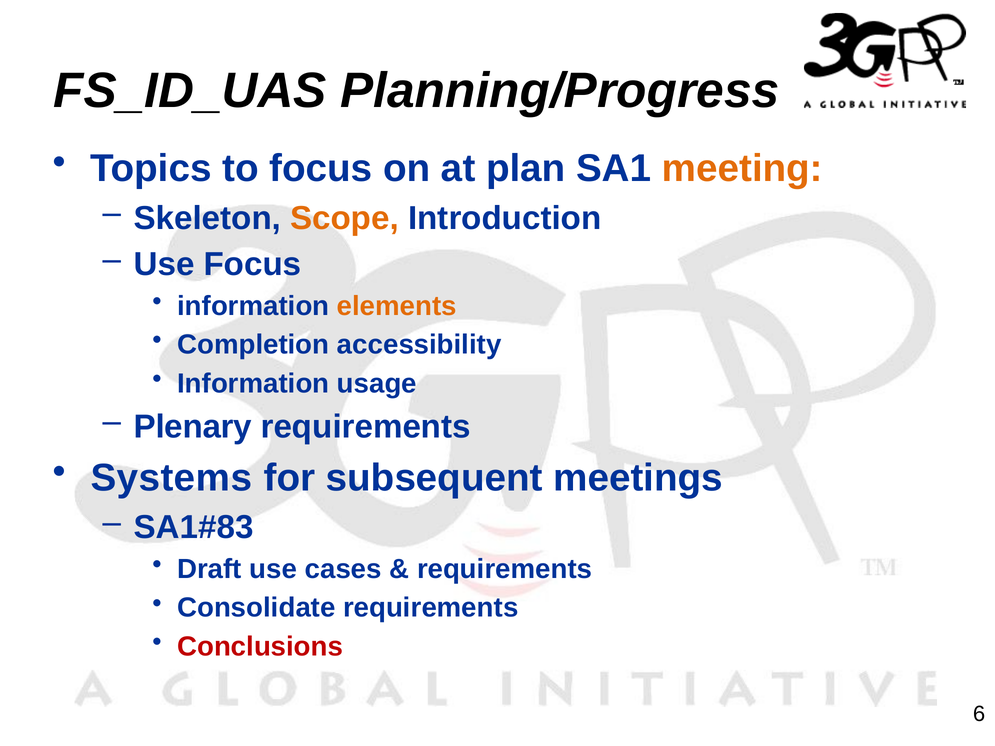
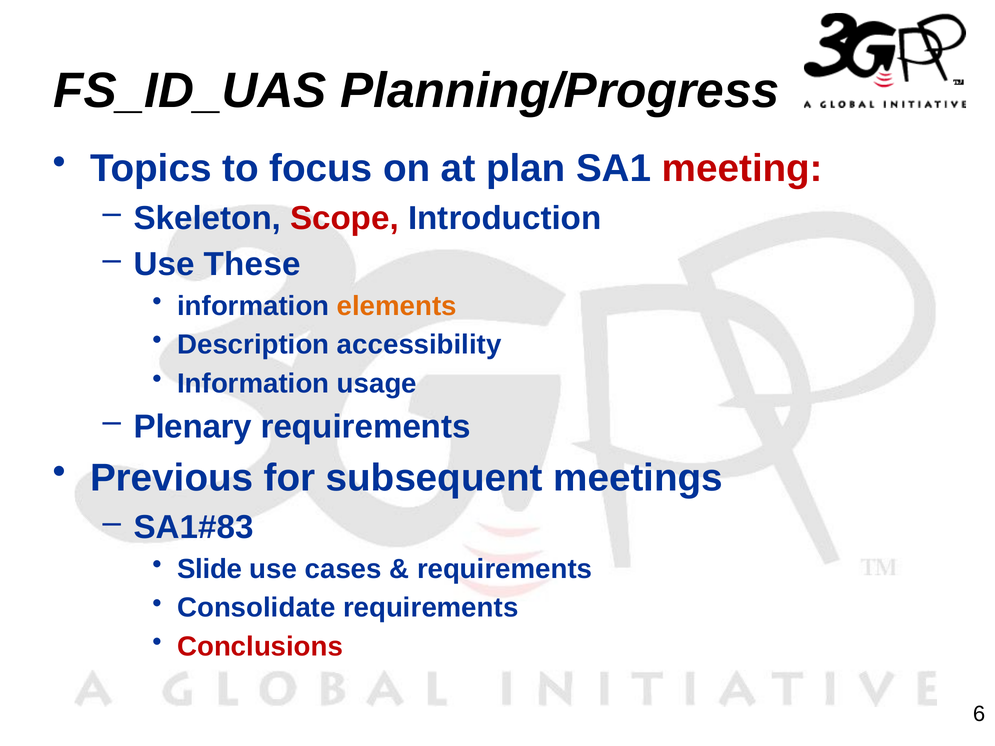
meeting colour: orange -> red
Scope colour: orange -> red
Use Focus: Focus -> These
Completion: Completion -> Description
Systems: Systems -> Previous
Draft: Draft -> Slide
